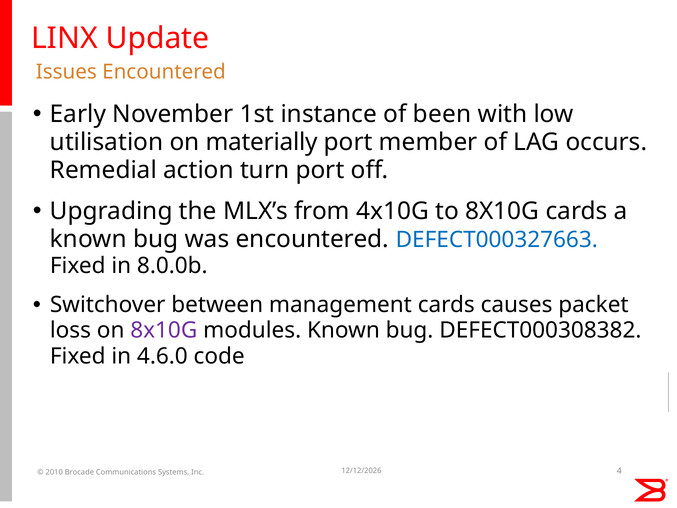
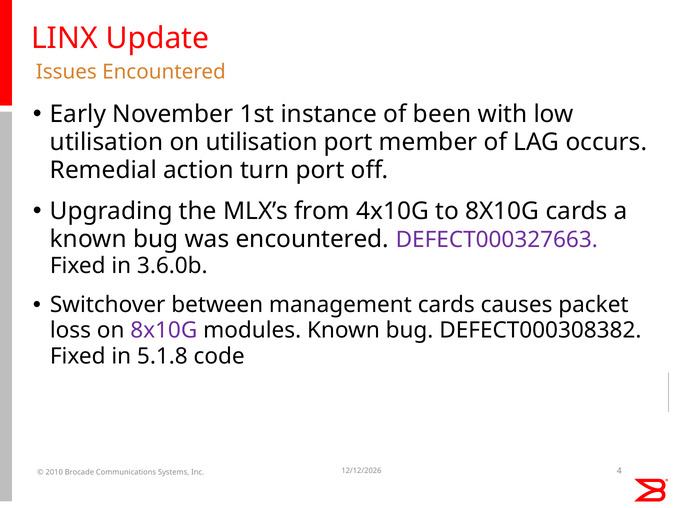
on materially: materially -> utilisation
DEFECT000327663 colour: blue -> purple
8.0.0b: 8.0.0b -> 3.6.0b
4.6.0: 4.6.0 -> 5.1.8
